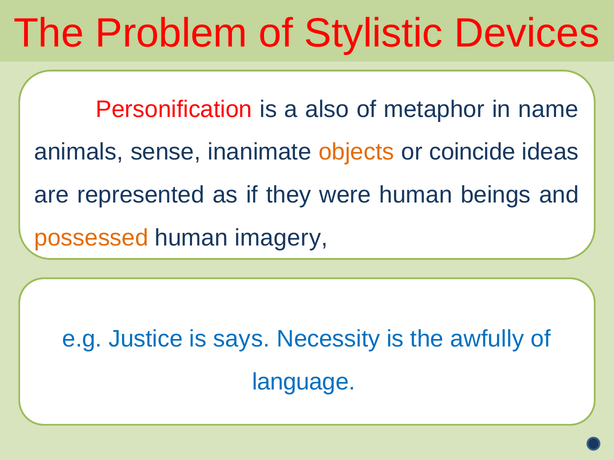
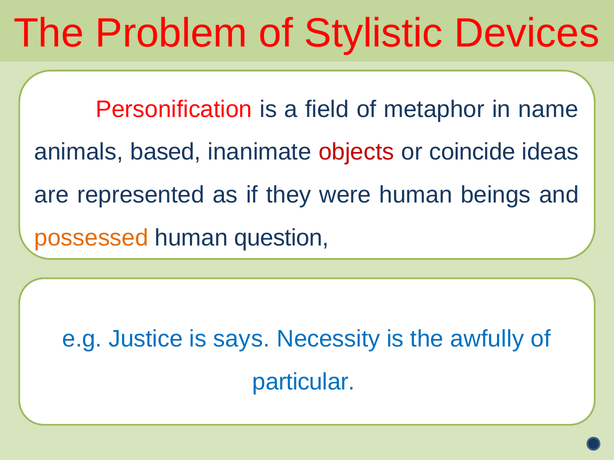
also: also -> field
sense: sense -> based
objects colour: orange -> red
imagery: imagery -> question
language: language -> particular
